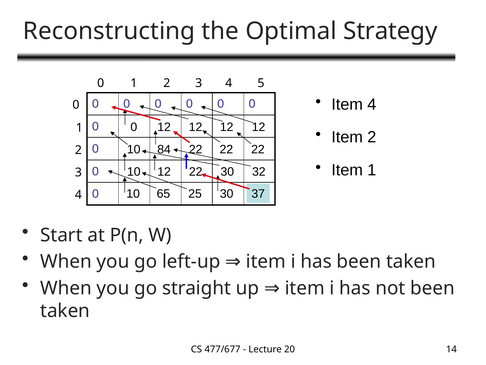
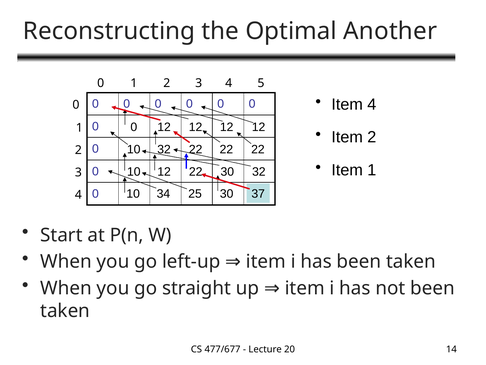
Strategy: Strategy -> Another
10 84: 84 -> 32
65: 65 -> 34
